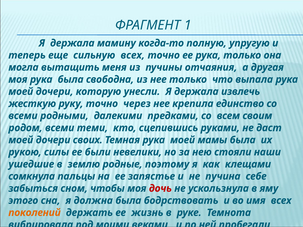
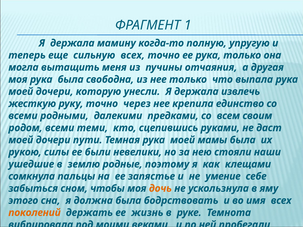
своих: своих -> пути
пучина: пучина -> умение
дочь colour: red -> orange
